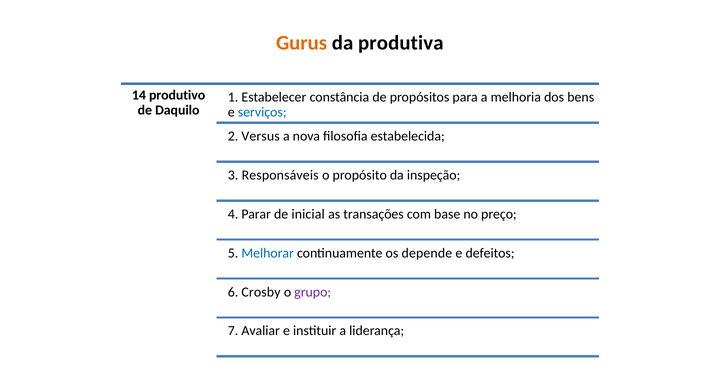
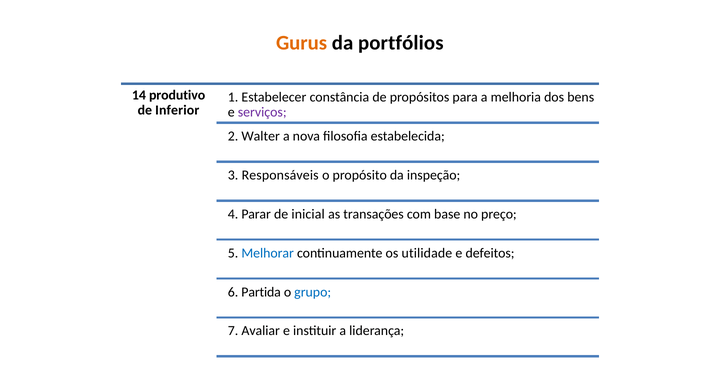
produtiva: produtiva -> portfólios
Daquilo: Daquilo -> Inferior
serviços colour: blue -> purple
Versus: Versus -> Walter
depende: depende -> utilidade
Crosby: Crosby -> Partida
grupo colour: purple -> blue
